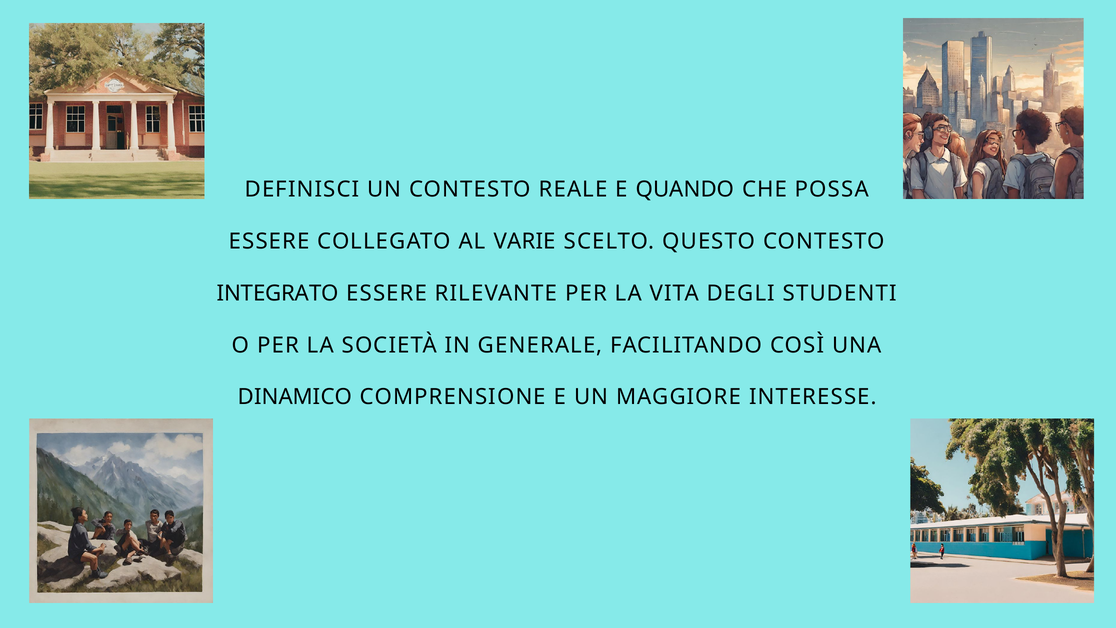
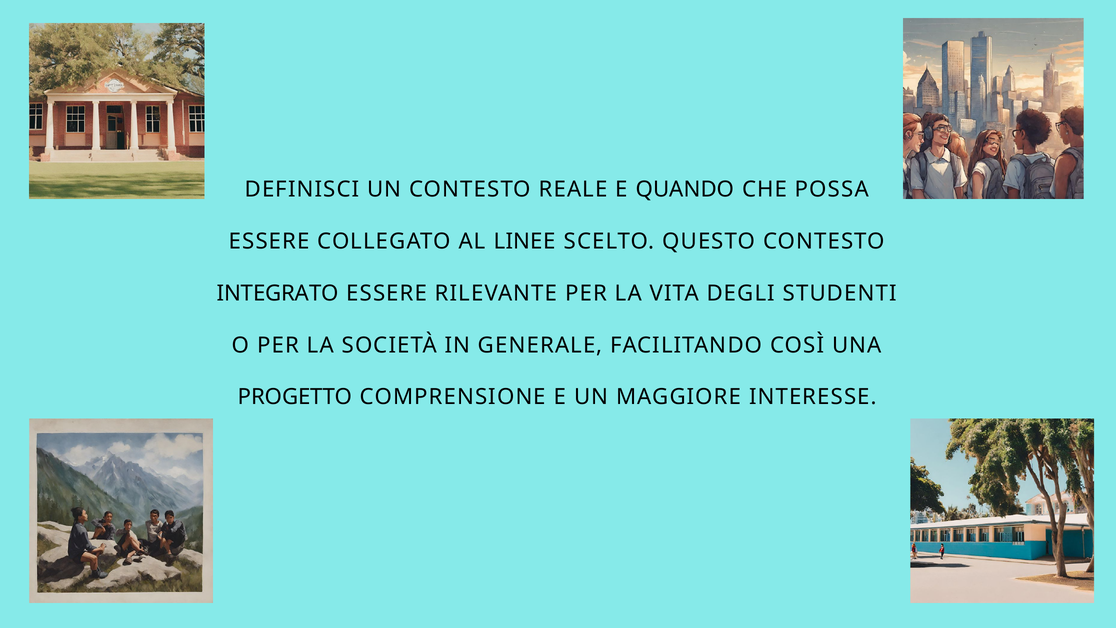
VARIE: VARIE -> LINEE
DINAMICO: DINAMICO -> PROGETTO
